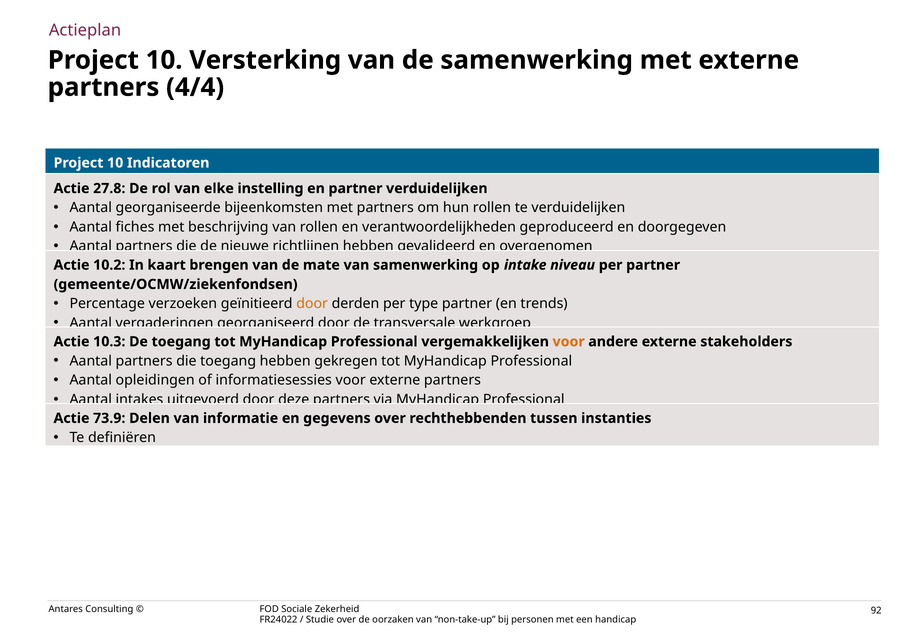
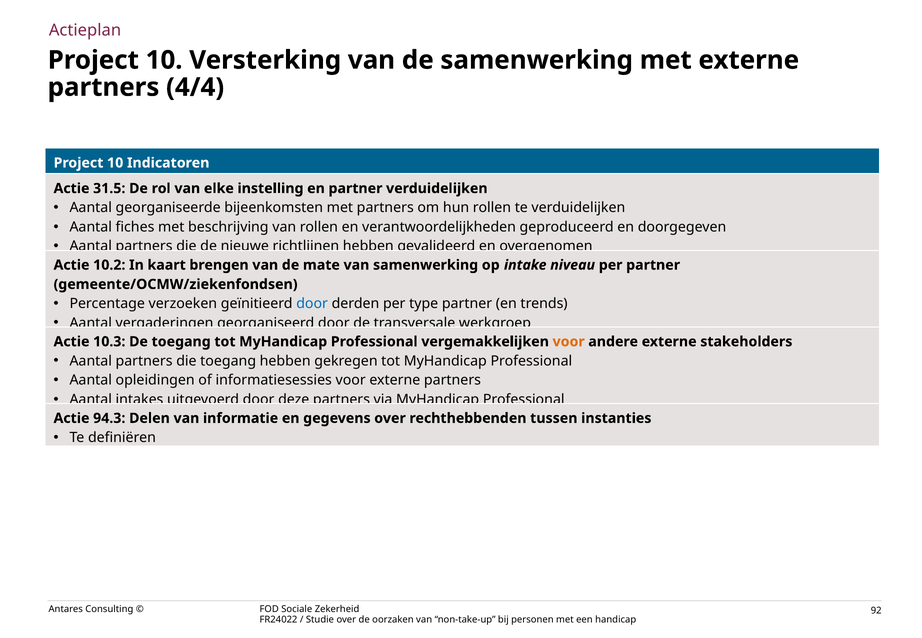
27.8: 27.8 -> 31.5
door at (312, 304) colour: orange -> blue
73.9: 73.9 -> 94.3
